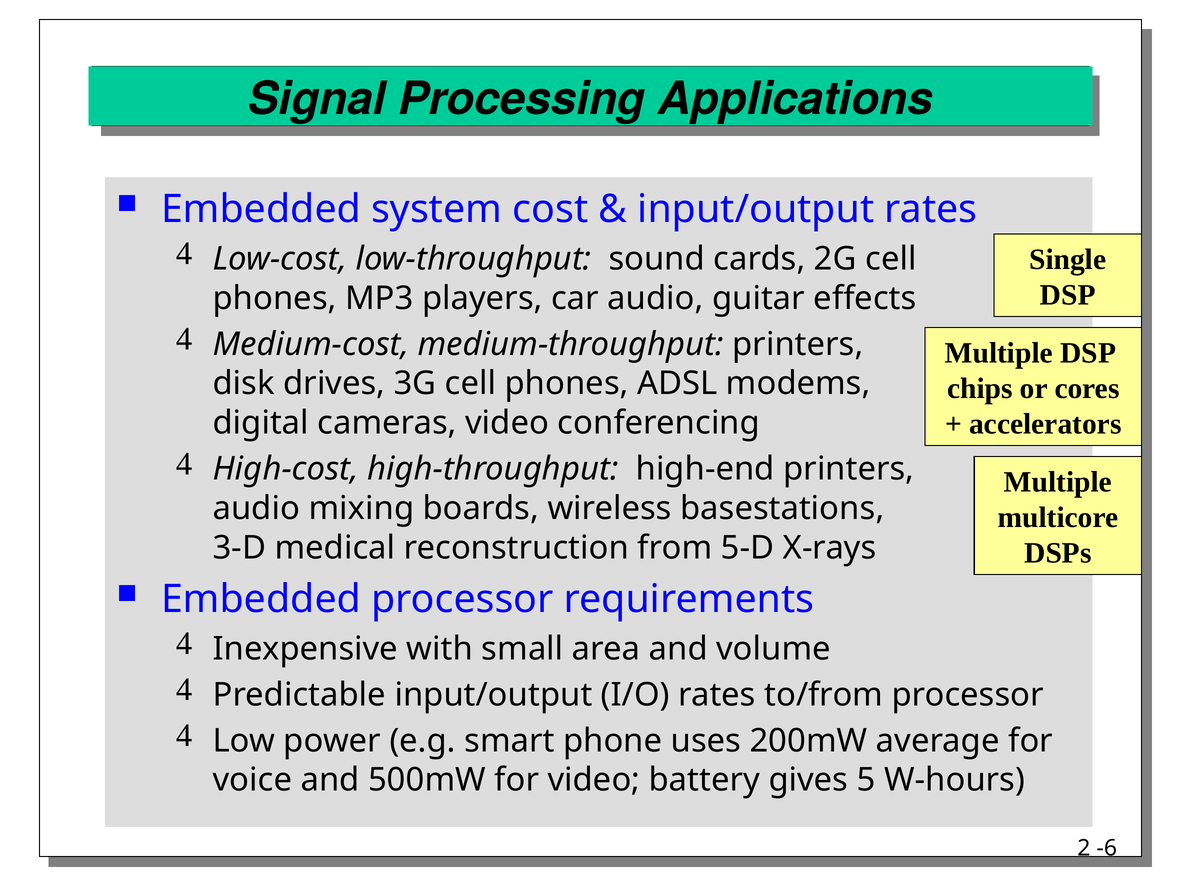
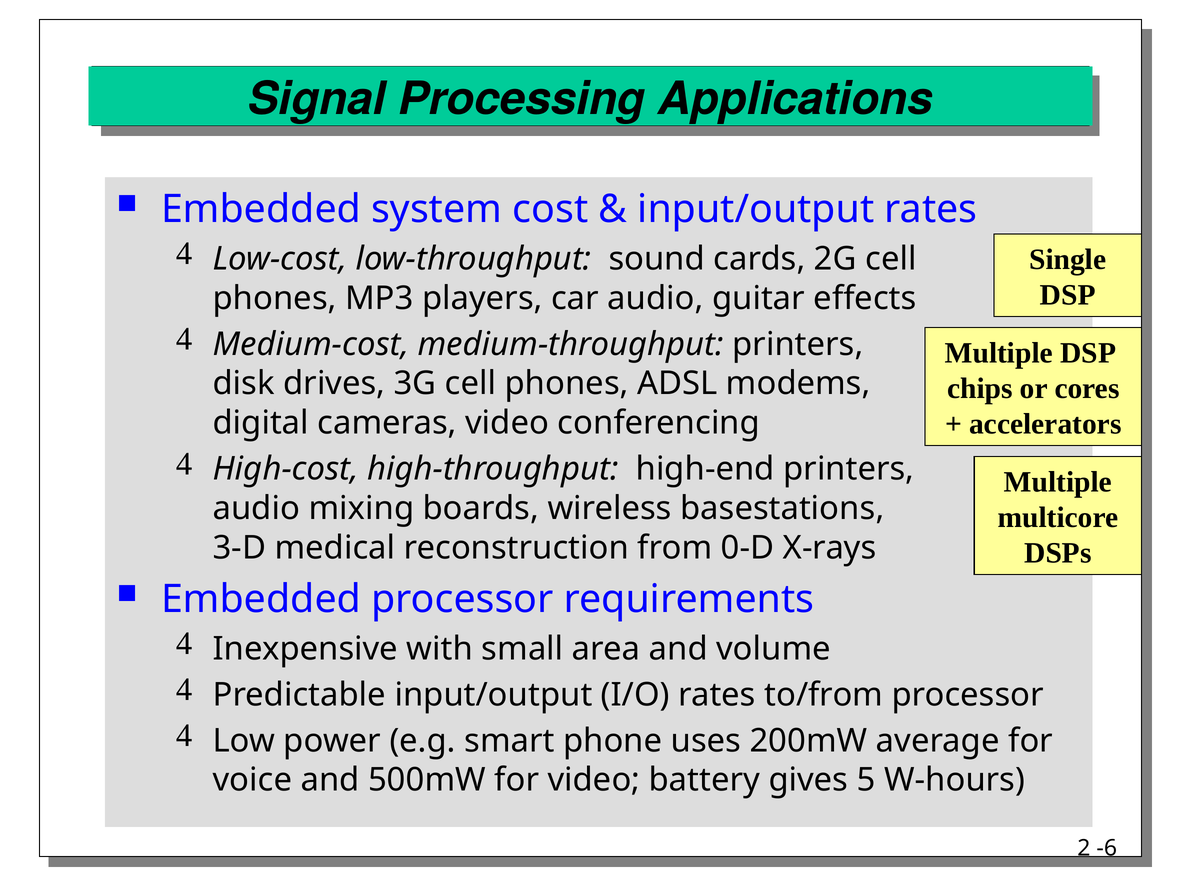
5-D: 5-D -> 0-D
